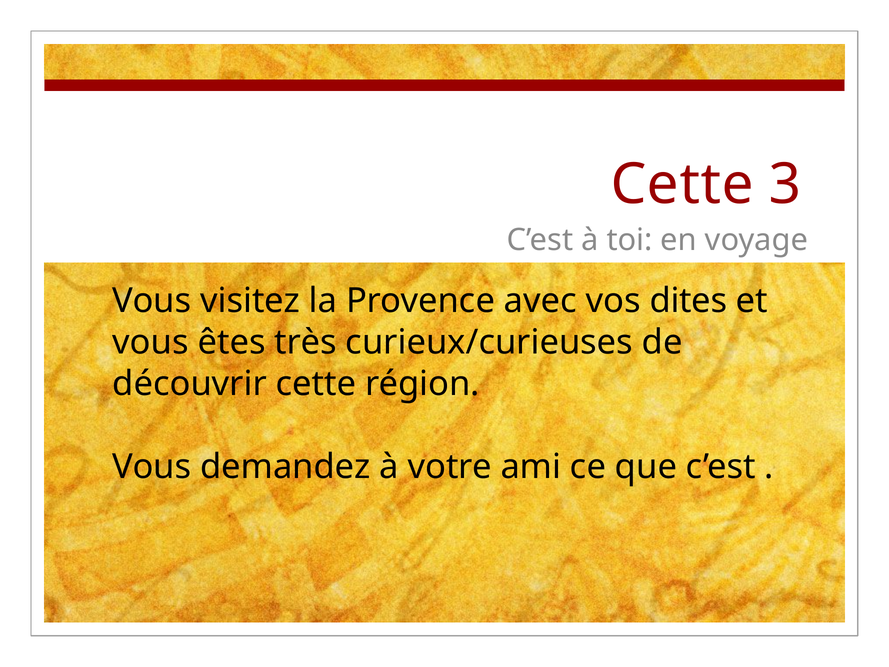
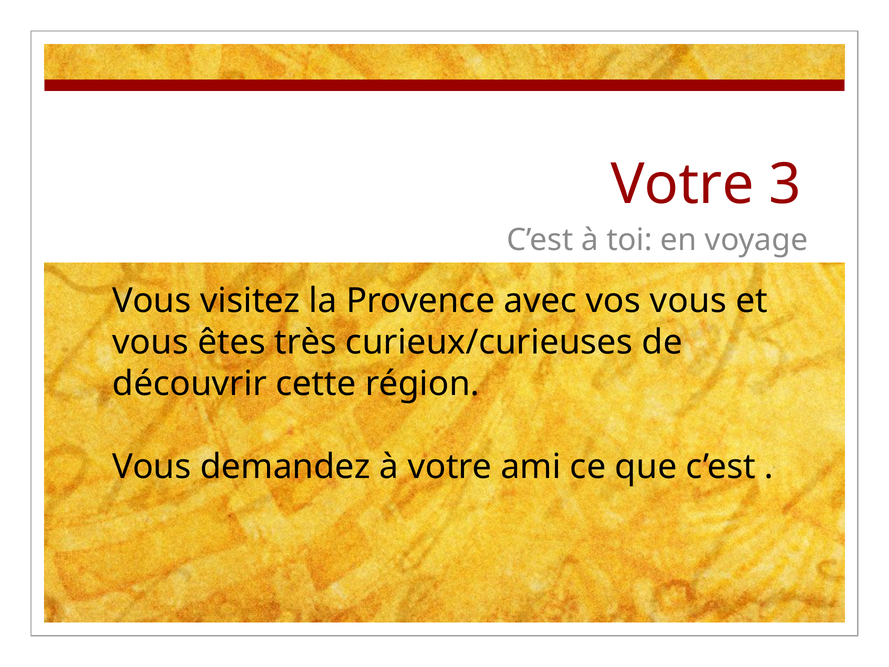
Cette at (682, 184): Cette -> Votre
vos dites: dites -> vous
